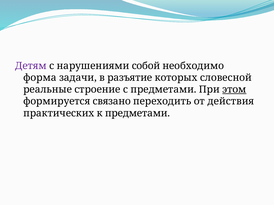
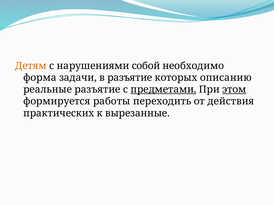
Детям colour: purple -> orange
словесной: словесной -> описанию
реальные строение: строение -> разъятие
предметами at (163, 90) underline: none -> present
связано: связано -> работы
к предметами: предметами -> вырезанные
